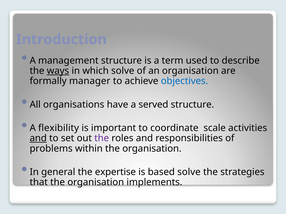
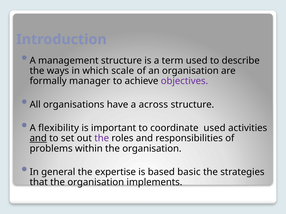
ways underline: present -> none
which solve: solve -> scale
objectives colour: blue -> purple
served: served -> across
coordinate scale: scale -> used
based solve: solve -> basic
